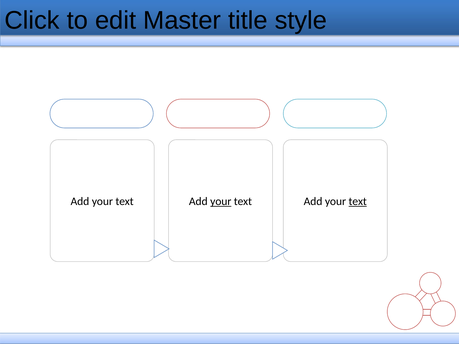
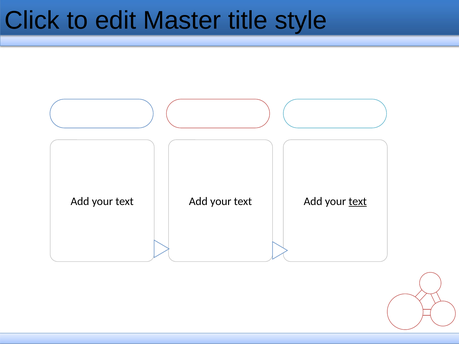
your at (221, 202) underline: present -> none
